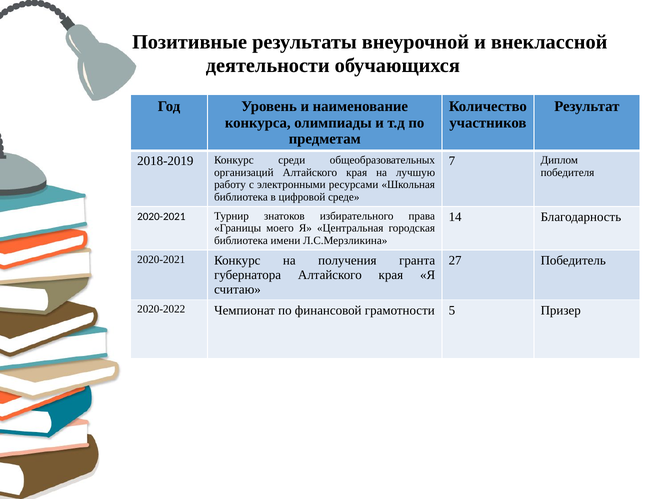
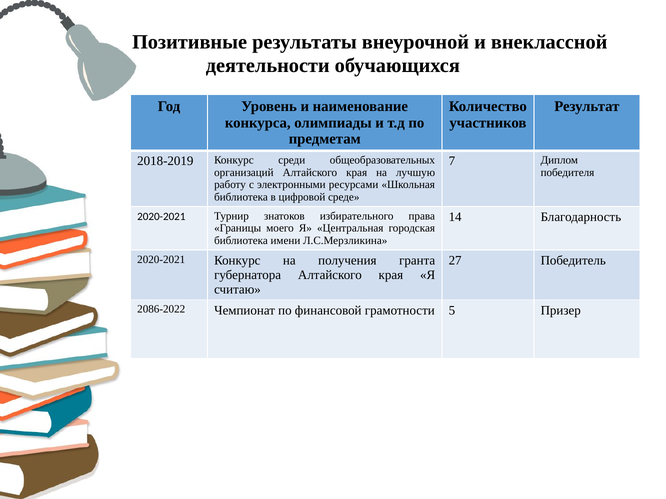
2020-2022: 2020-2022 -> 2086-2022
